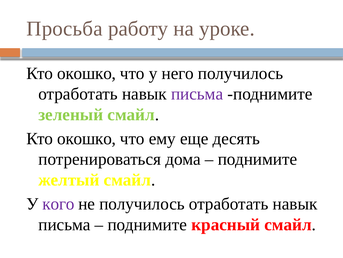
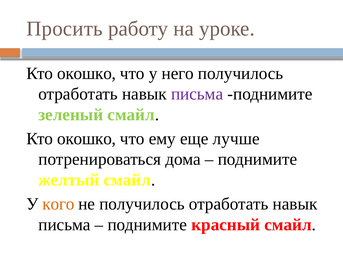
Просьба: Просьба -> Просить
десять: десять -> лучше
кого colour: purple -> orange
